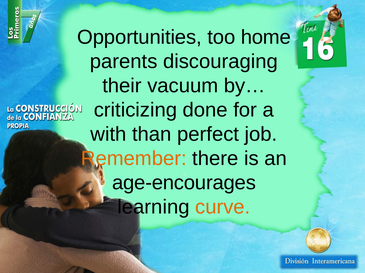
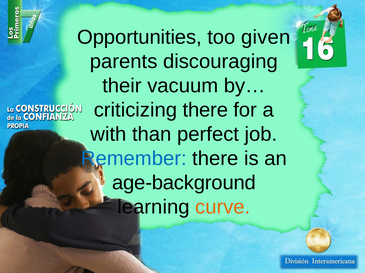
home: home -> given
done at (205, 110): done -> there
Remember colour: orange -> blue
age-encourages: age-encourages -> age-background
